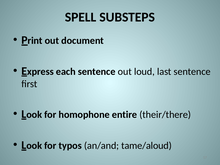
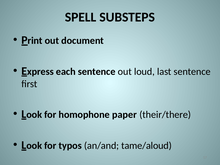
entire: entire -> paper
